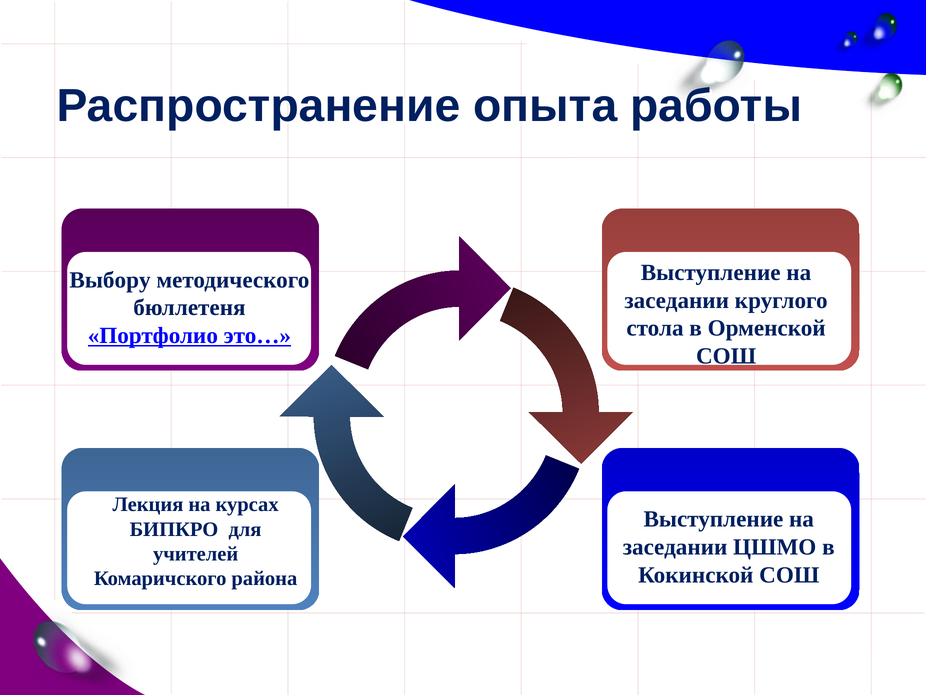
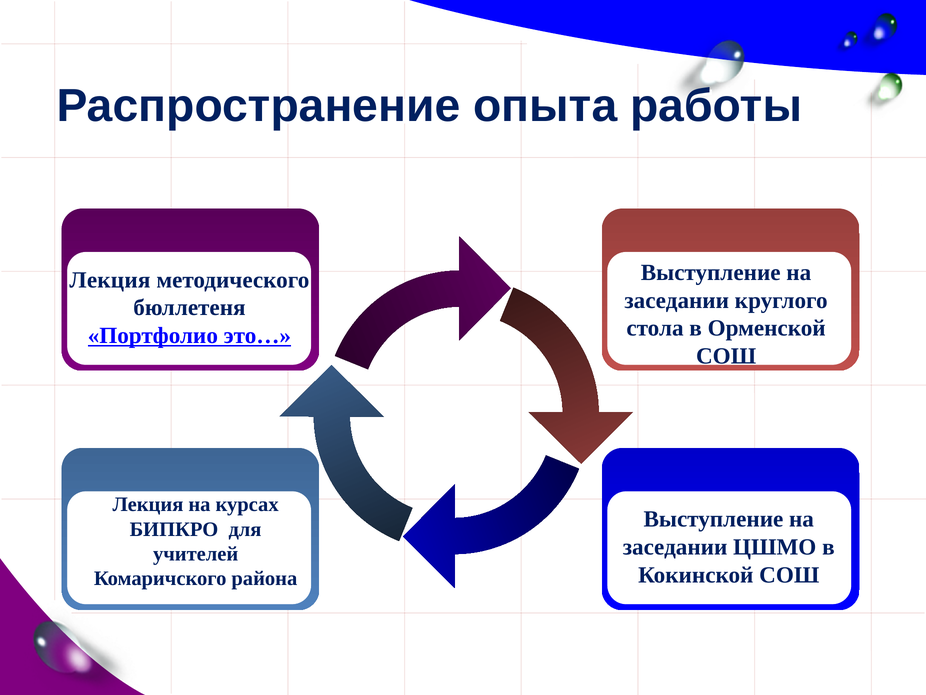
Выбору at (110, 280): Выбору -> Лекция
